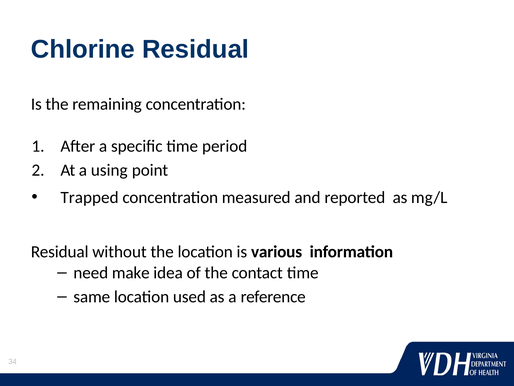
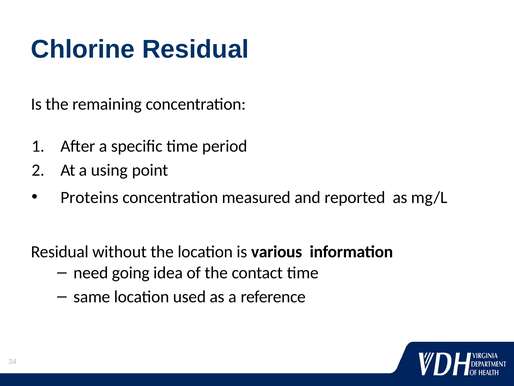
Trapped: Trapped -> Proteins
make: make -> going
